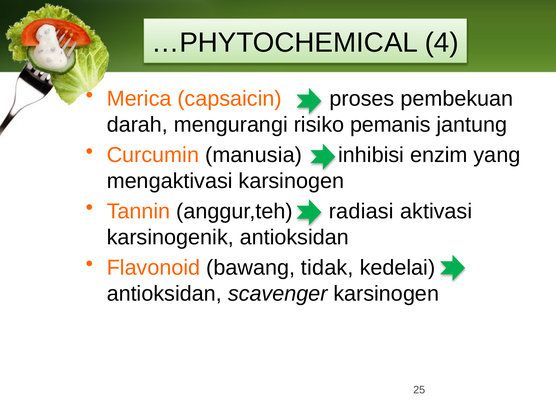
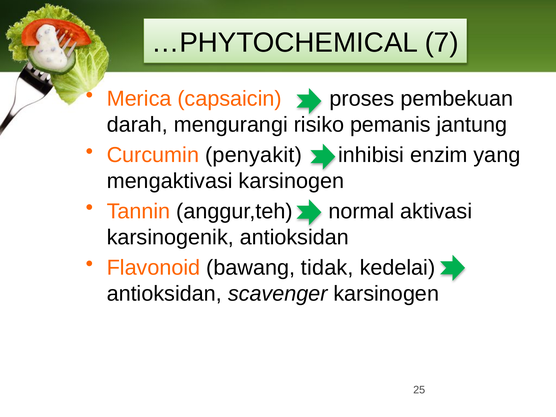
4: 4 -> 7
manusia: manusia -> penyakit
radiasi: radiasi -> normal
